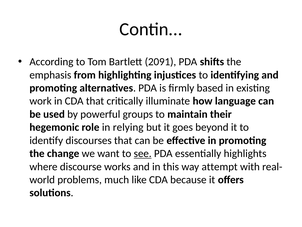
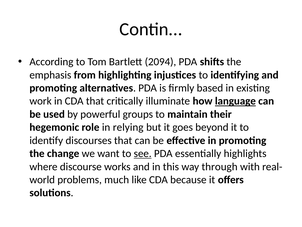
2091: 2091 -> 2094
language underline: none -> present
attempt: attempt -> through
